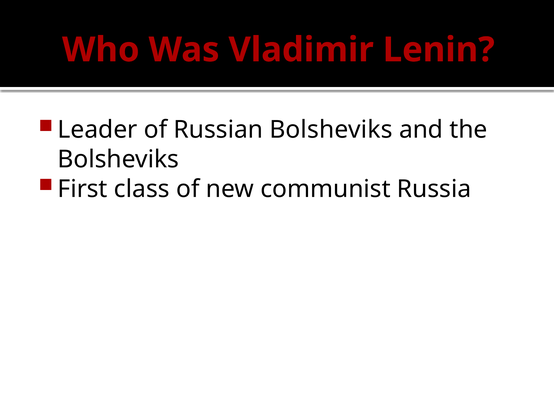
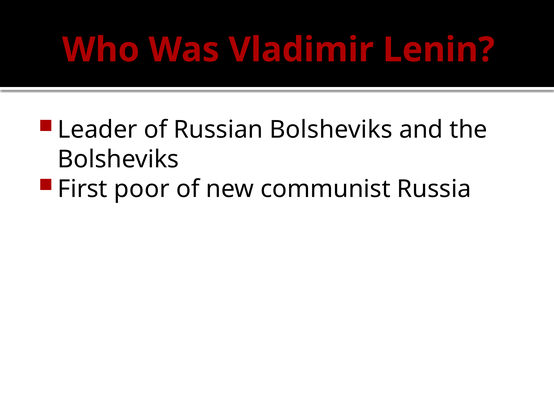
class: class -> poor
